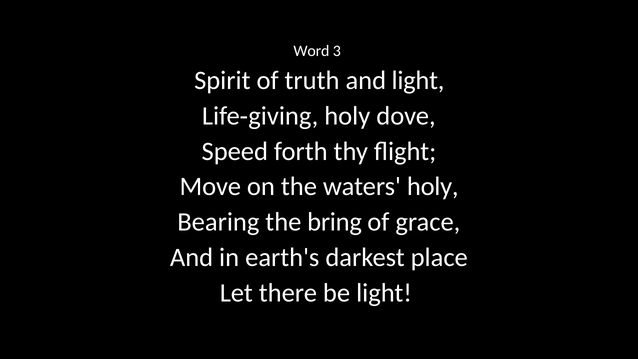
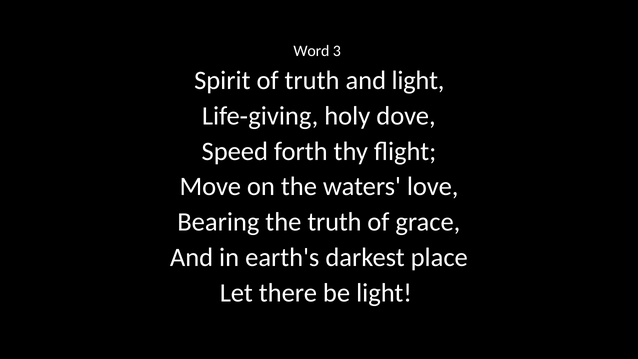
waters holy: holy -> love
the bring: bring -> truth
